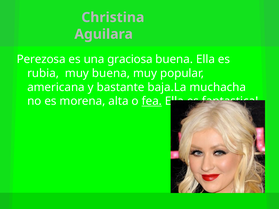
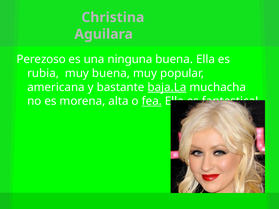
Perezosa: Perezosa -> Perezoso
graciosa: graciosa -> ninguna
baja.La underline: none -> present
